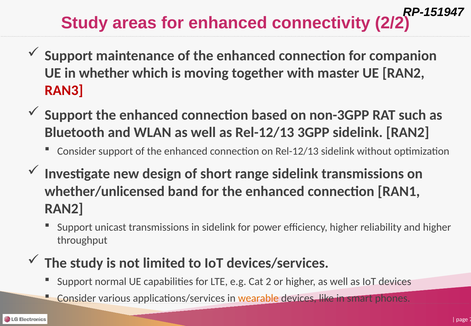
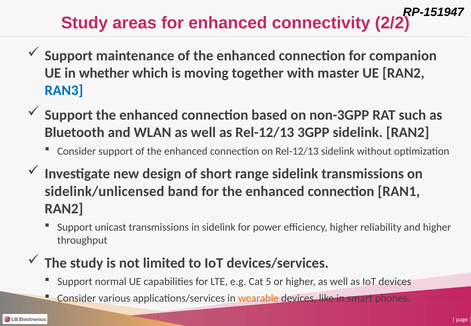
RAN3 colour: red -> blue
whether/unlicensed: whether/unlicensed -> sidelink/unlicensed
2: 2 -> 5
